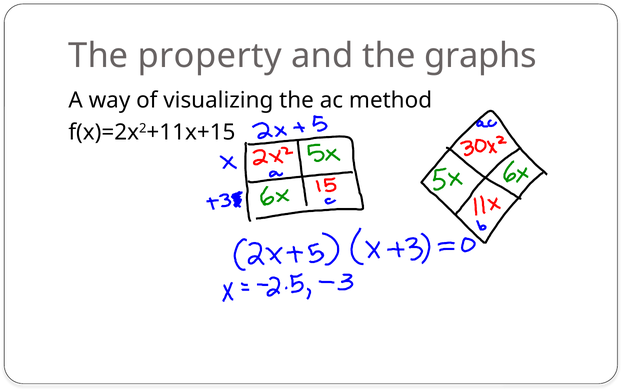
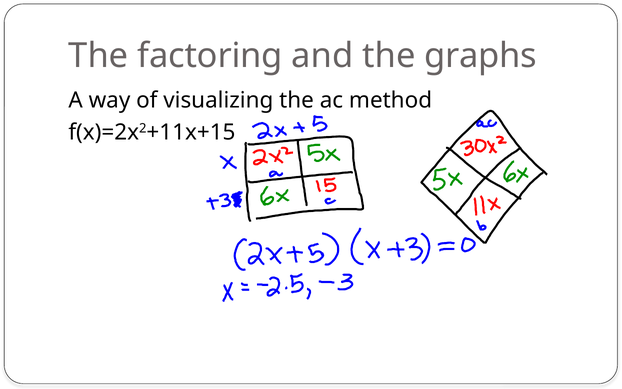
property: property -> factoring
